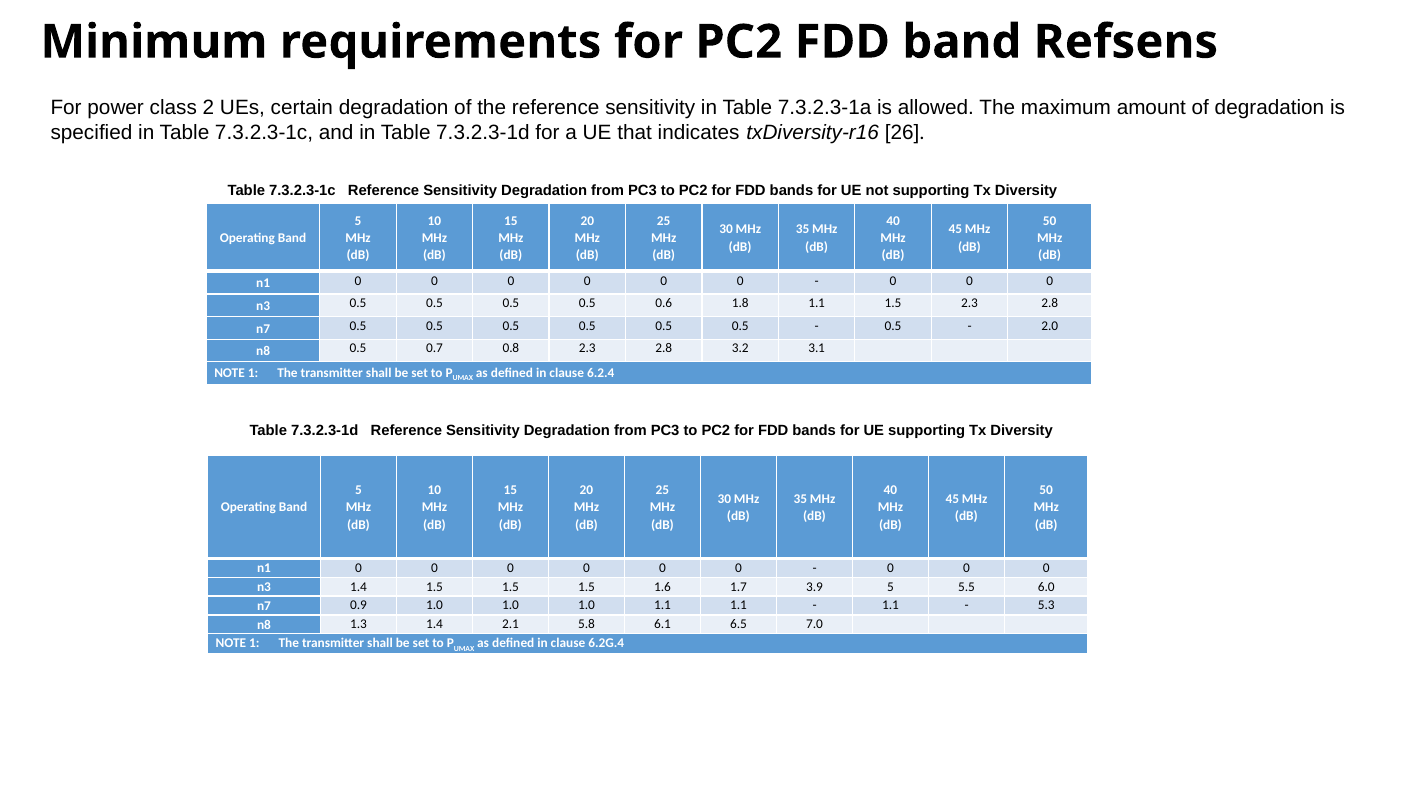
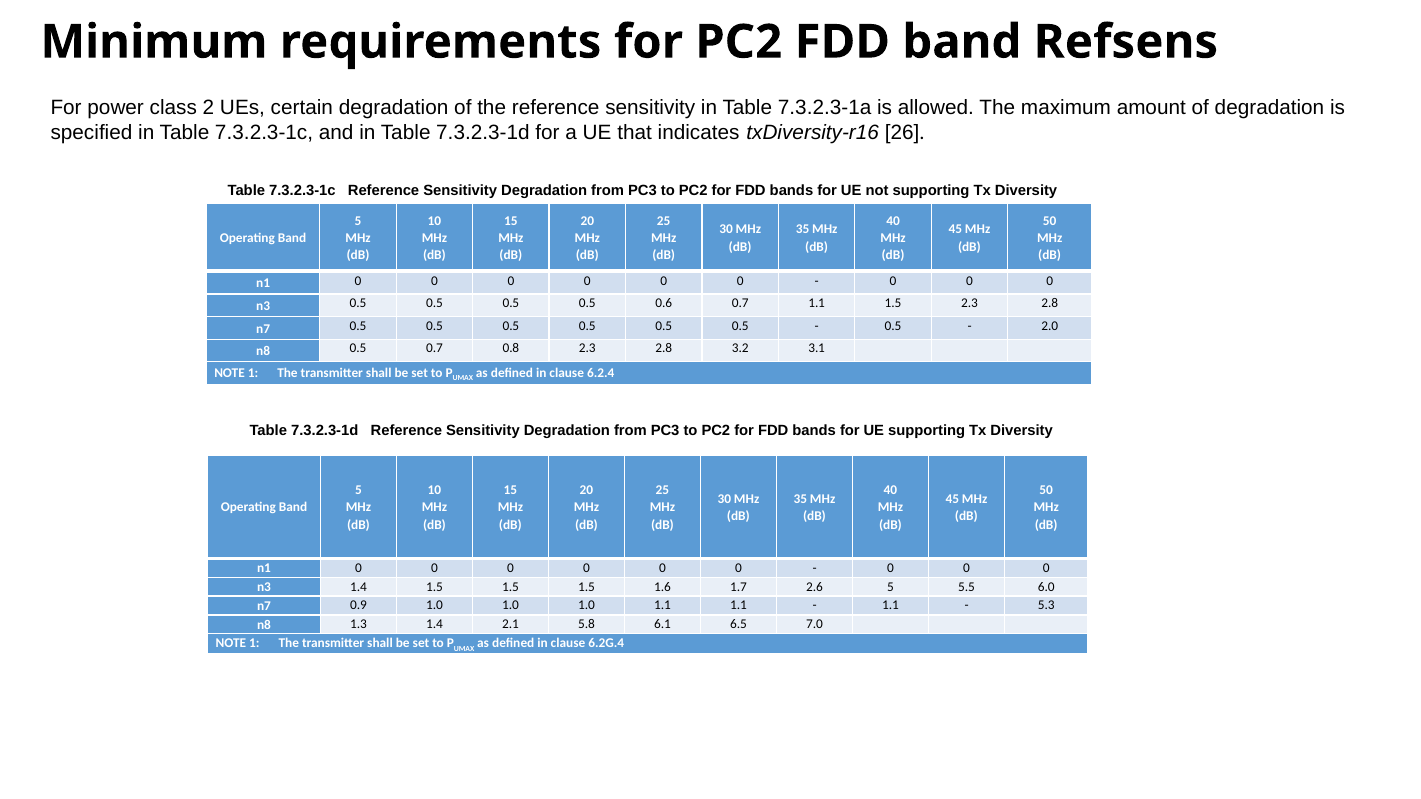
0.6 1.8: 1.8 -> 0.7
3.9: 3.9 -> 2.6
